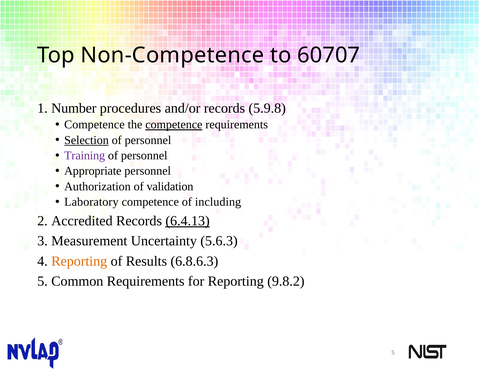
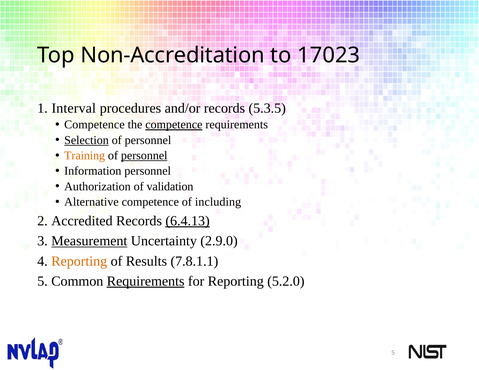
Non-Competence: Non-Competence -> Non-Accreditation
60707: 60707 -> 17023
Number: Number -> Interval
5.9.8: 5.9.8 -> 5.3.5
Training colour: purple -> orange
personnel at (144, 156) underline: none -> present
Appropriate: Appropriate -> Information
Laboratory: Laboratory -> Alternative
Measurement underline: none -> present
5.6.3: 5.6.3 -> 2.9.0
6.8.6.3: 6.8.6.3 -> 7.8.1.1
Requirements at (146, 281) underline: none -> present
9.8.2: 9.8.2 -> 5.2.0
